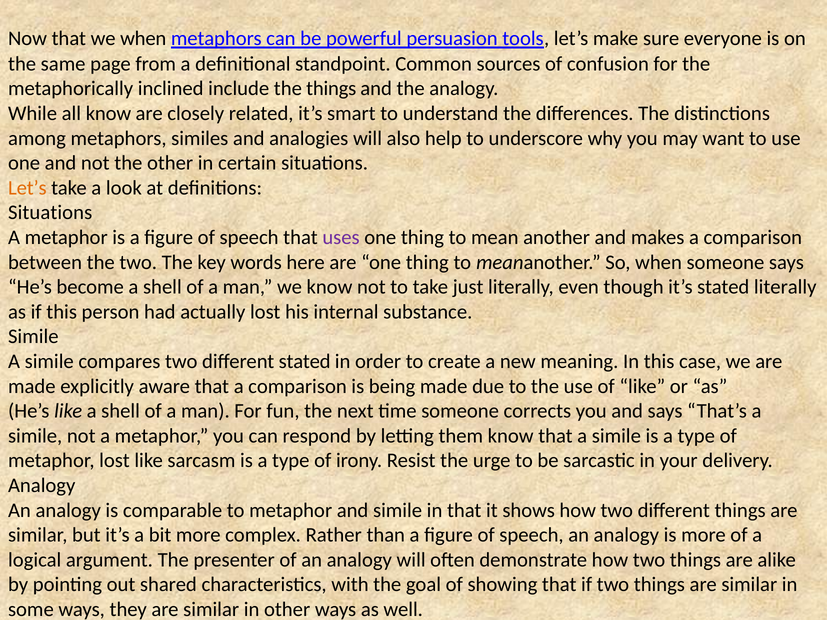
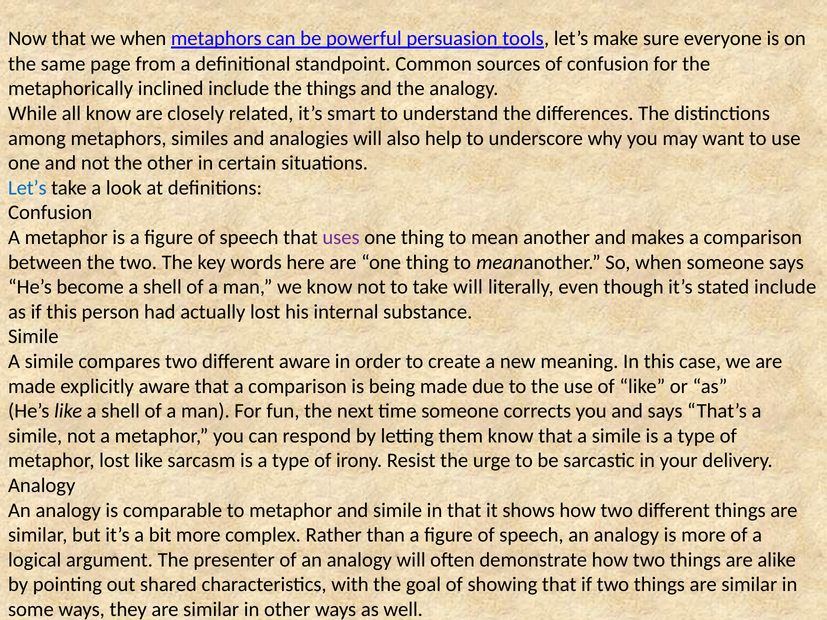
Let’s at (27, 188) colour: orange -> blue
Situations at (50, 213): Situations -> Confusion
take just: just -> will
stated literally: literally -> include
different stated: stated -> aware
